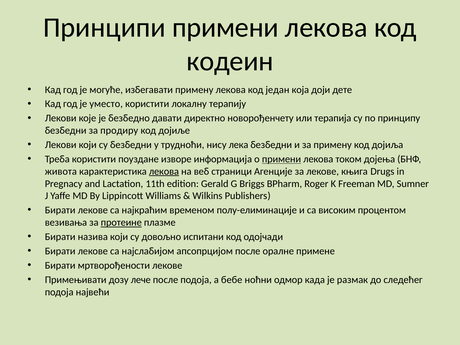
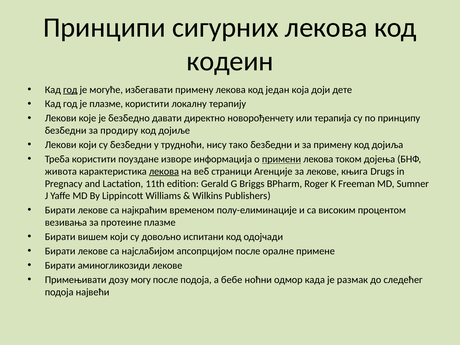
Принципи примени: примени -> сигурних
год at (70, 90) underline: none -> present
је уместо: уместо -> плазме
лека: лека -> тако
протеине underline: present -> none
назива: назива -> вишем
мртворођености: мртворођености -> аминогликозиди
лече: лече -> могу
